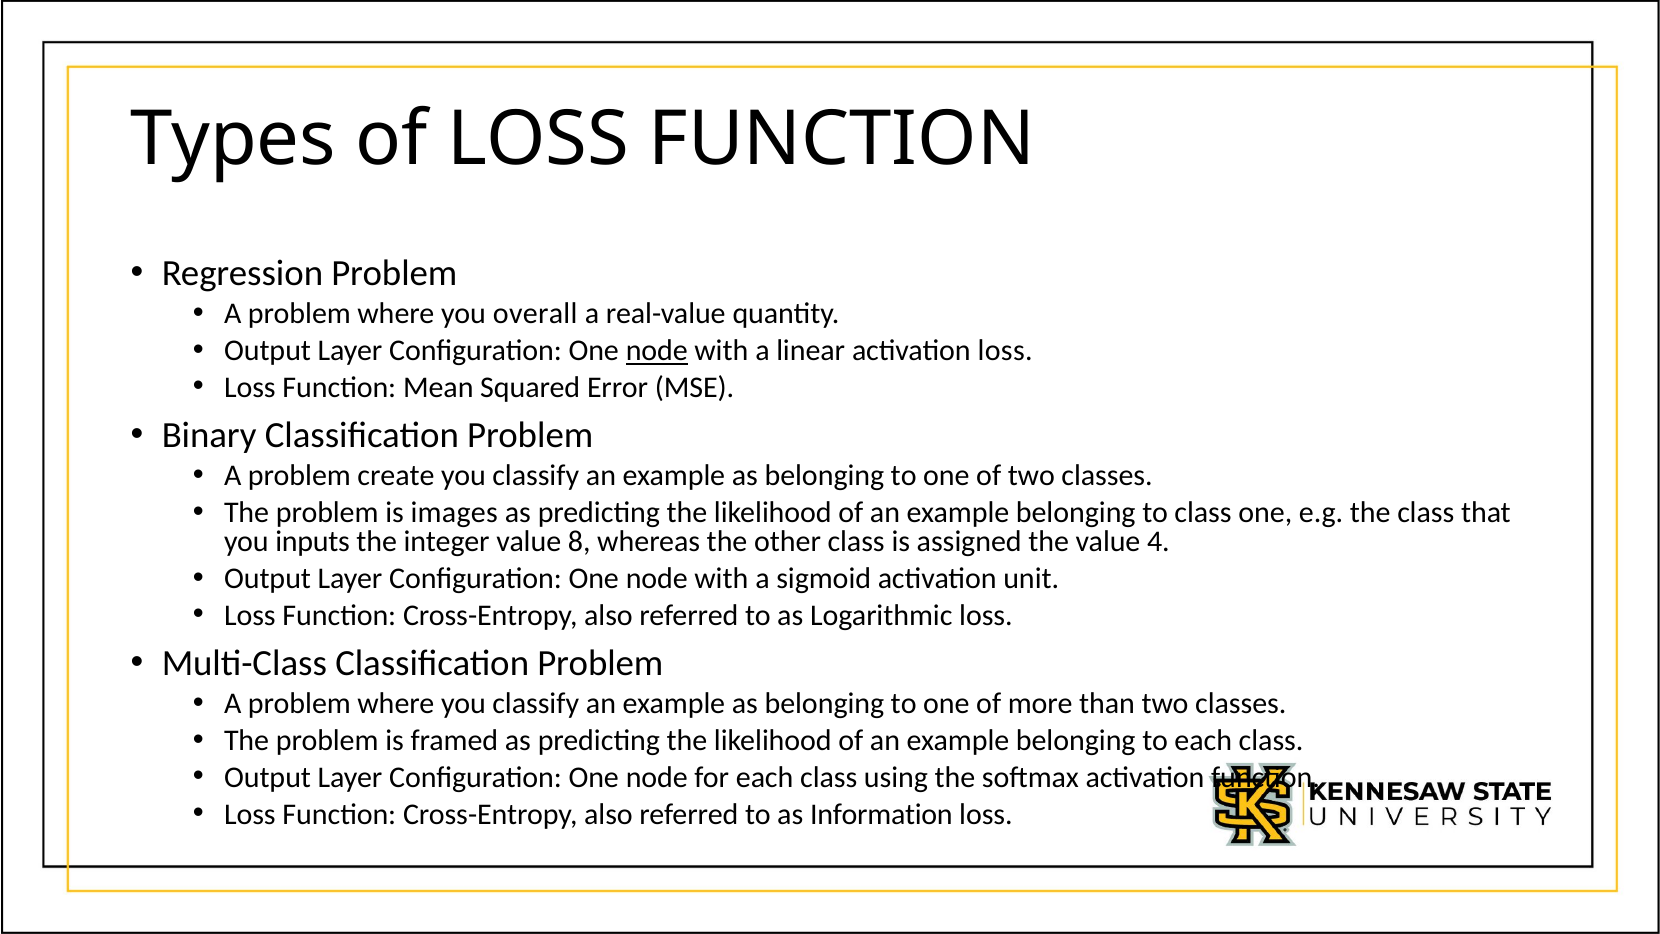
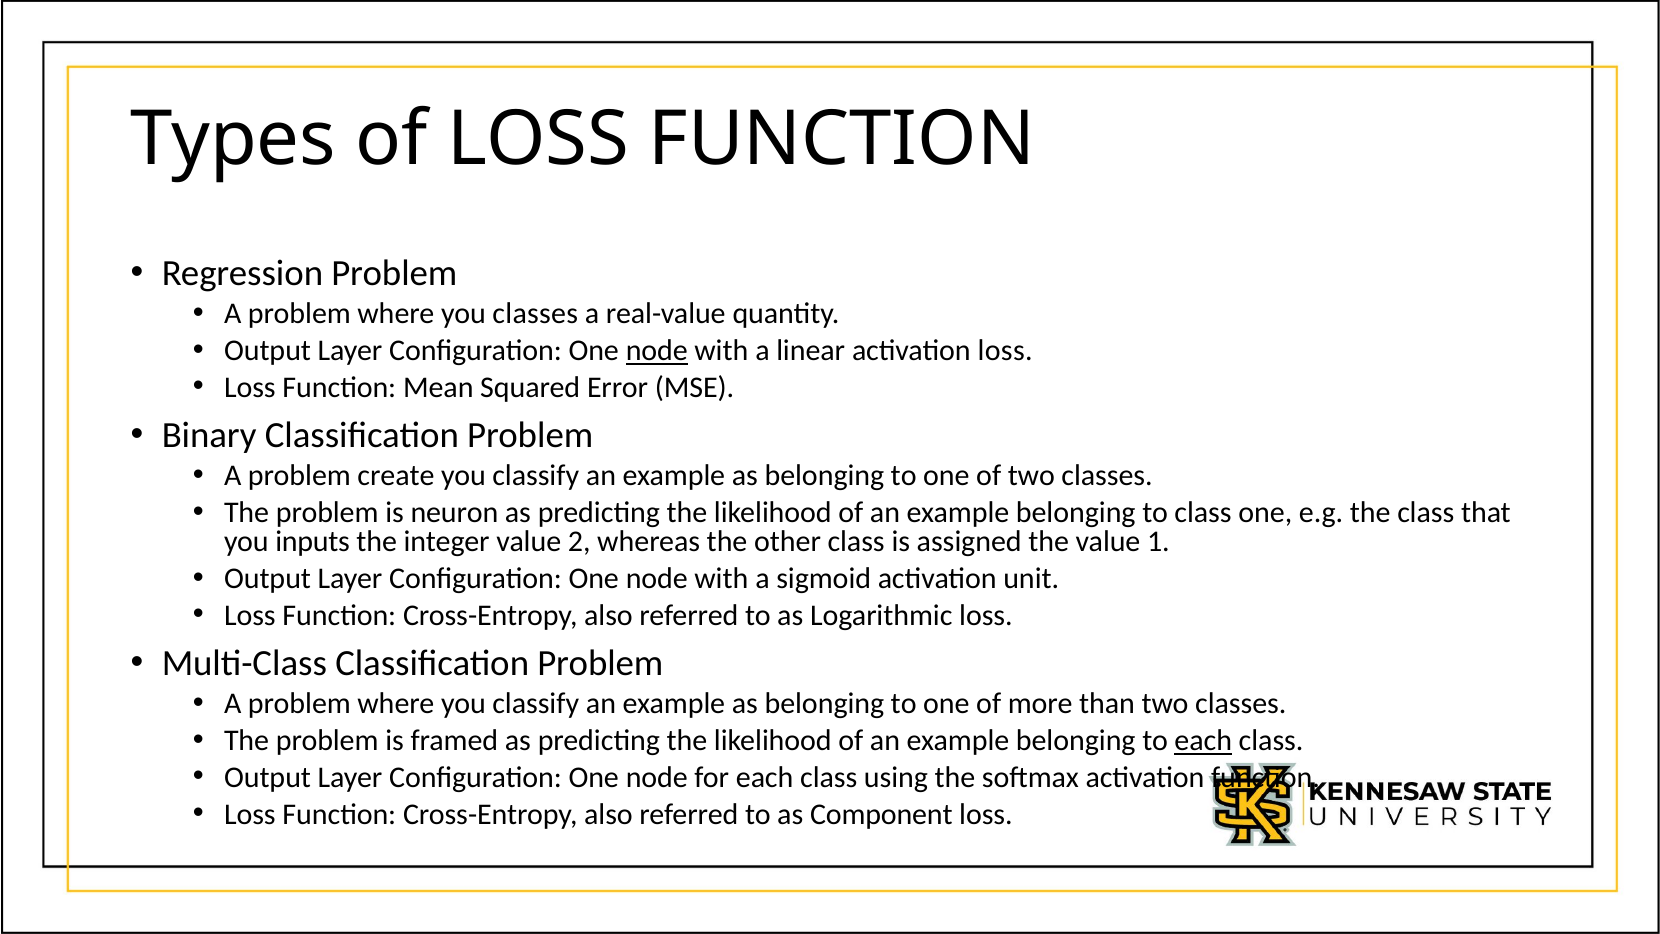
you overall: overall -> classes
images: images -> neuron
8: 8 -> 2
4: 4 -> 1
each at (1203, 741) underline: none -> present
Information: Information -> Component
